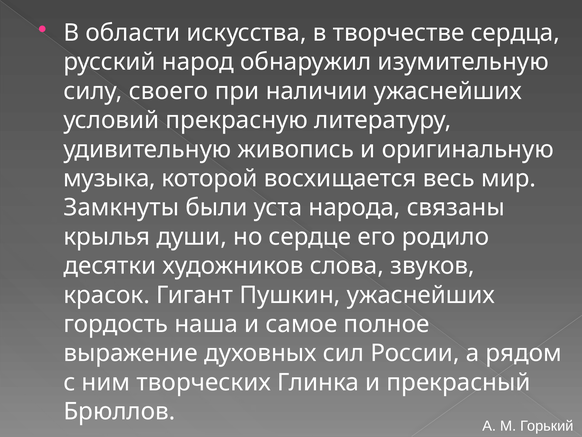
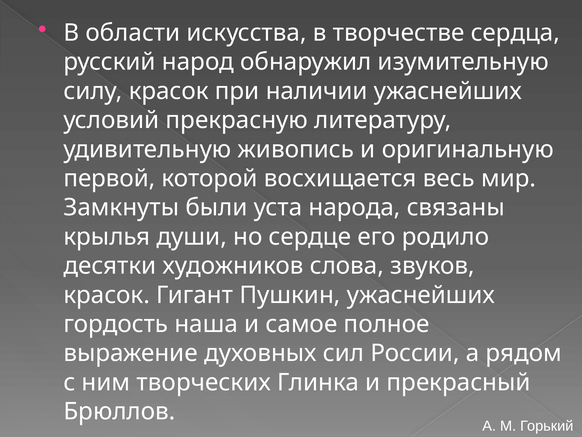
силу своего: своего -> красок
музыка: музыка -> первой
